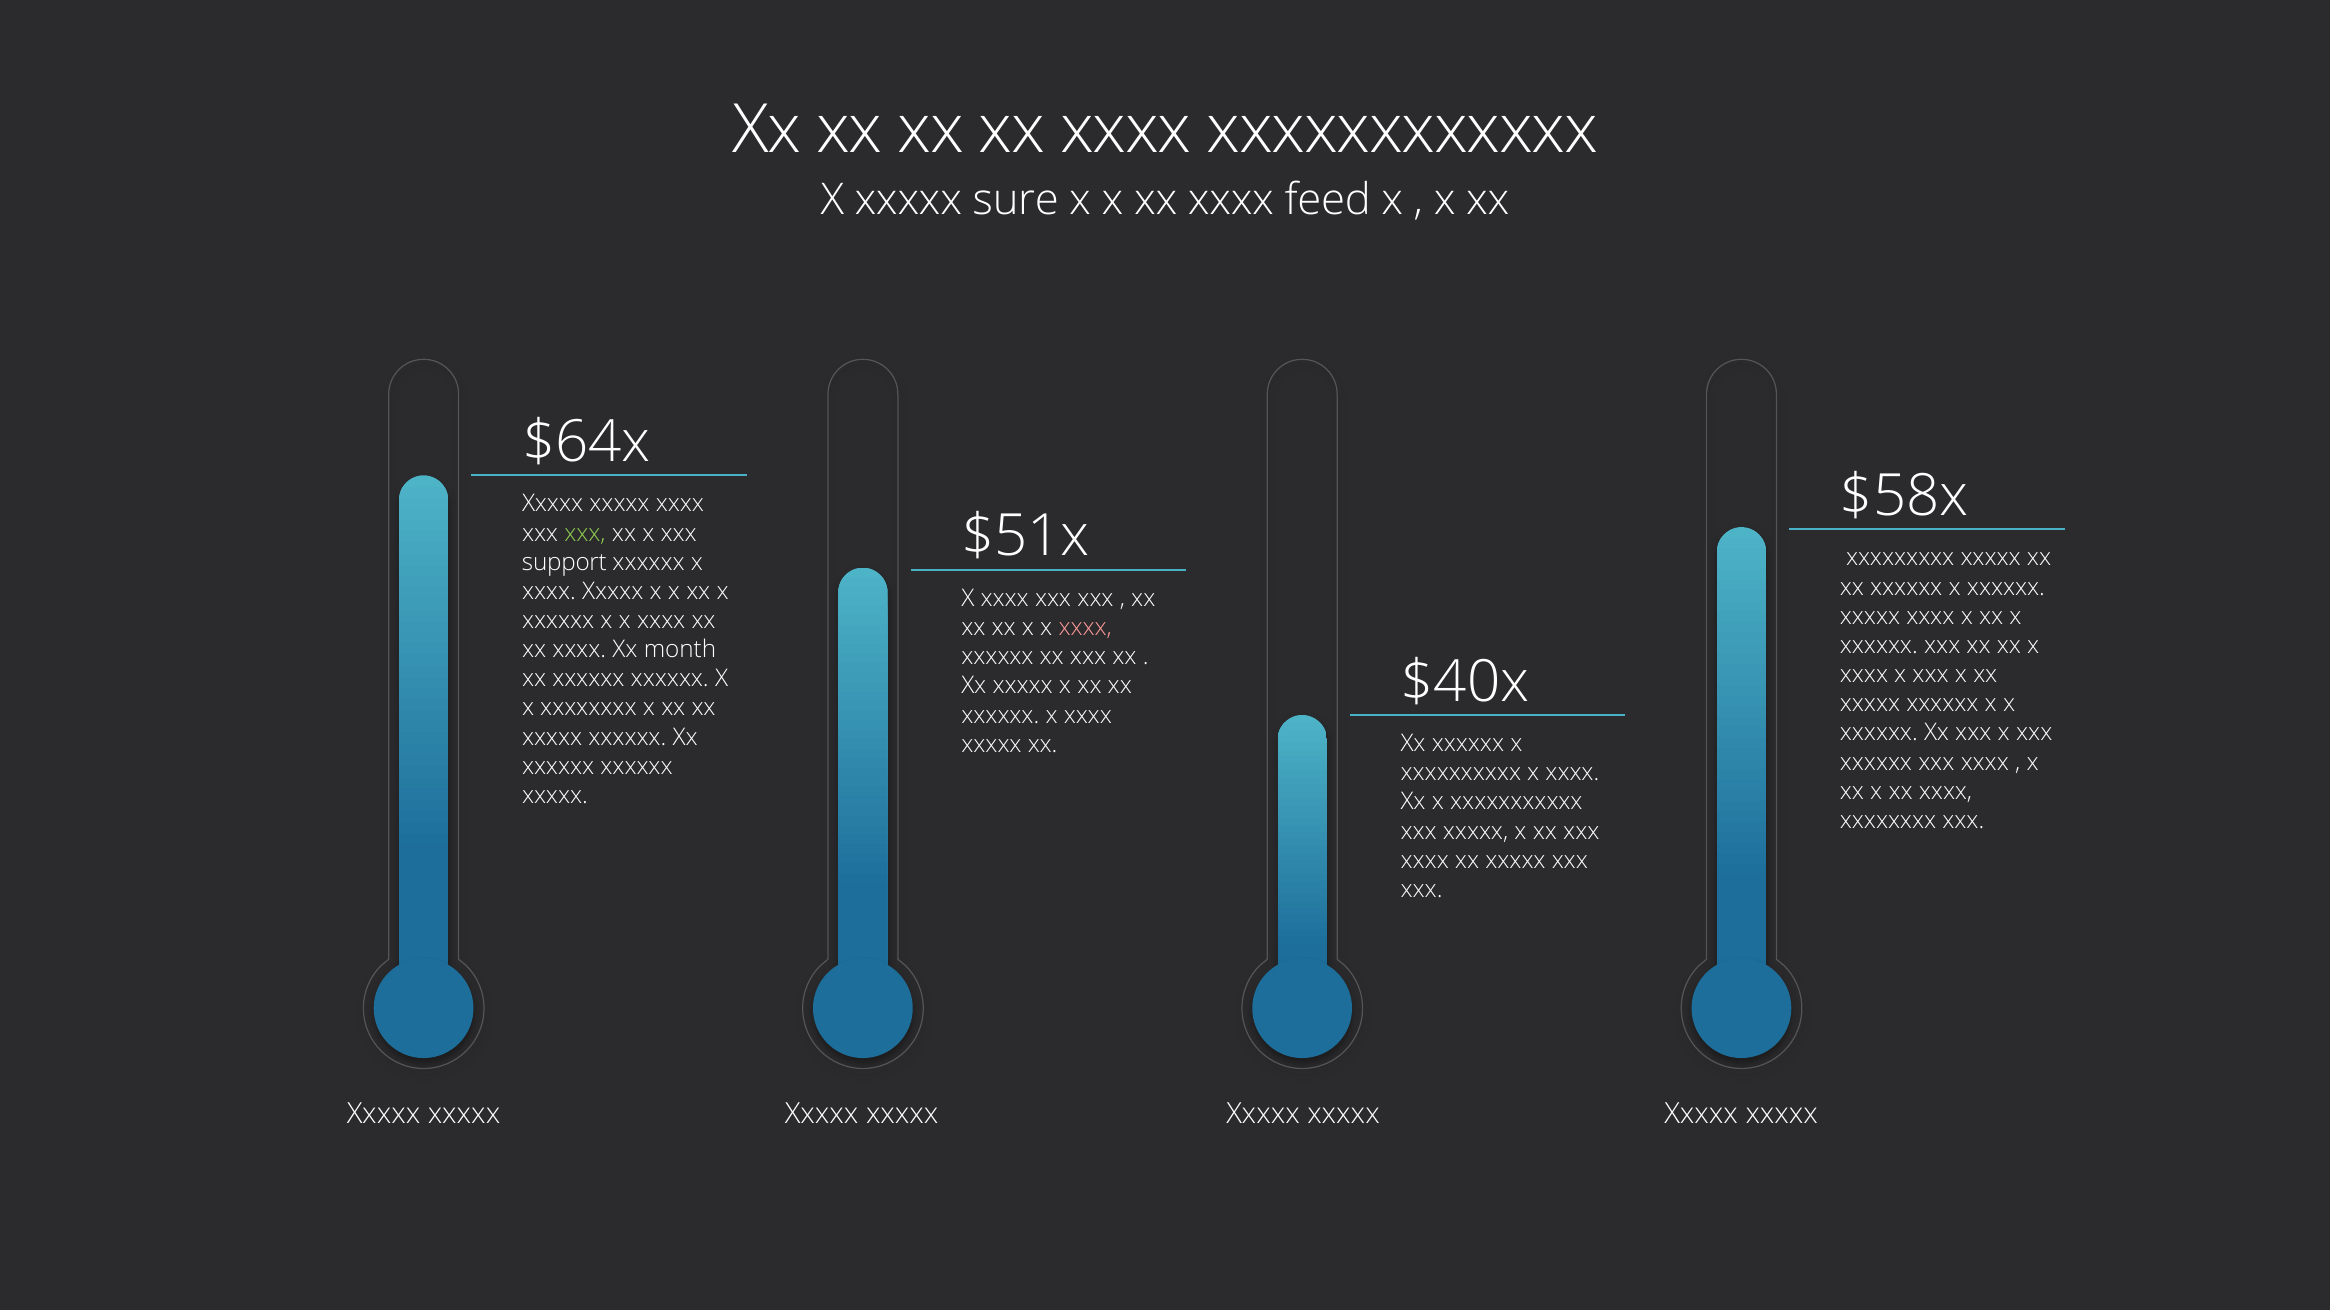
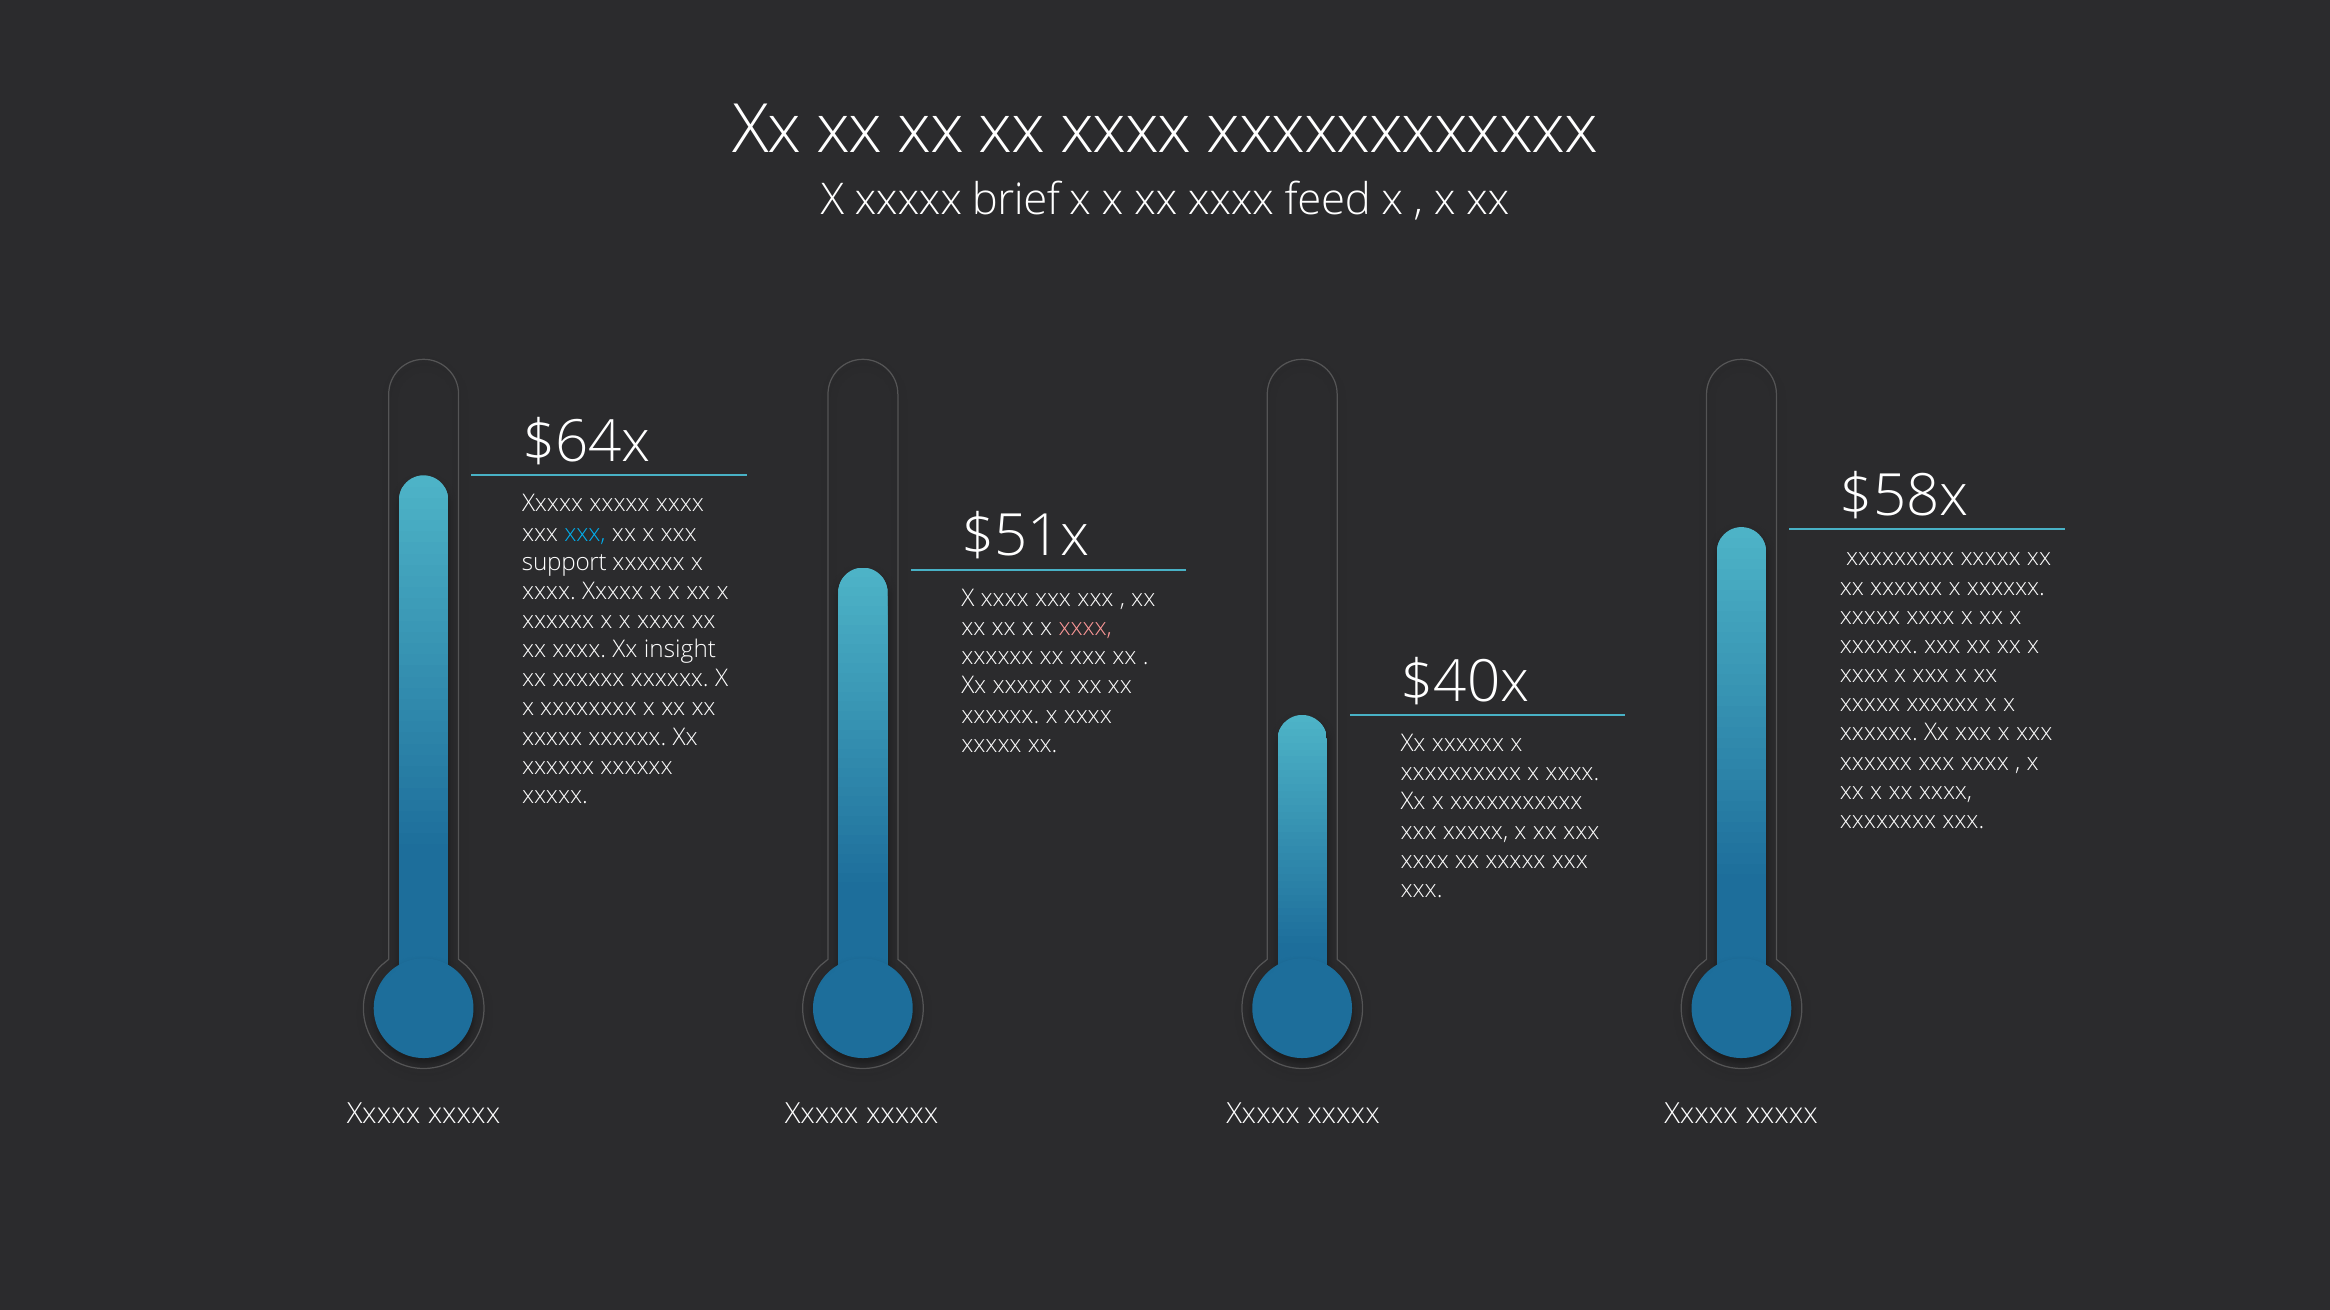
sure: sure -> brief
xxx at (585, 533) colour: light green -> light blue
month: month -> insight
